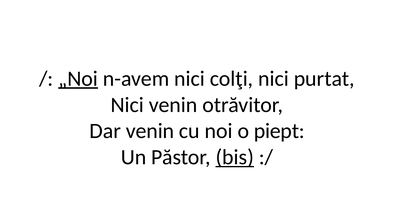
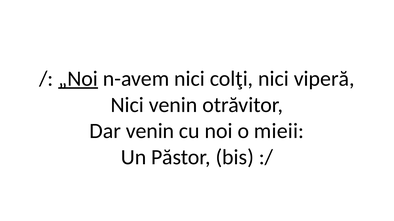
purtat: purtat -> viperă
piept: piept -> mieii
bis underline: present -> none
